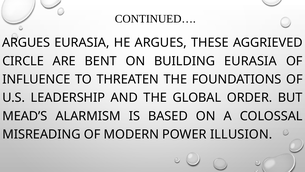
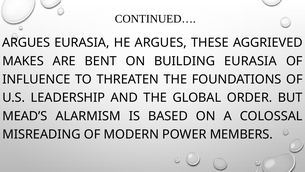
CIRCLE: CIRCLE -> MAKES
ILLUSION: ILLUSION -> MEMBERS
